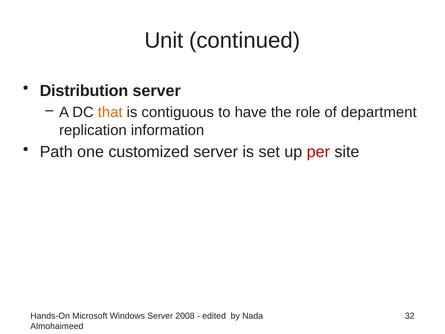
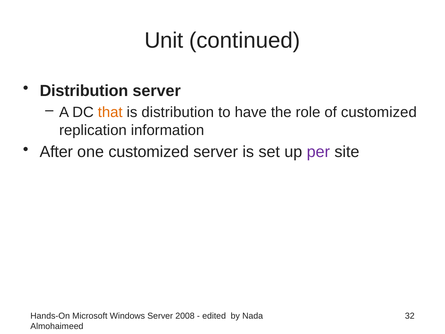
is contiguous: contiguous -> distribution
of department: department -> customized
Path: Path -> After
per colour: red -> purple
